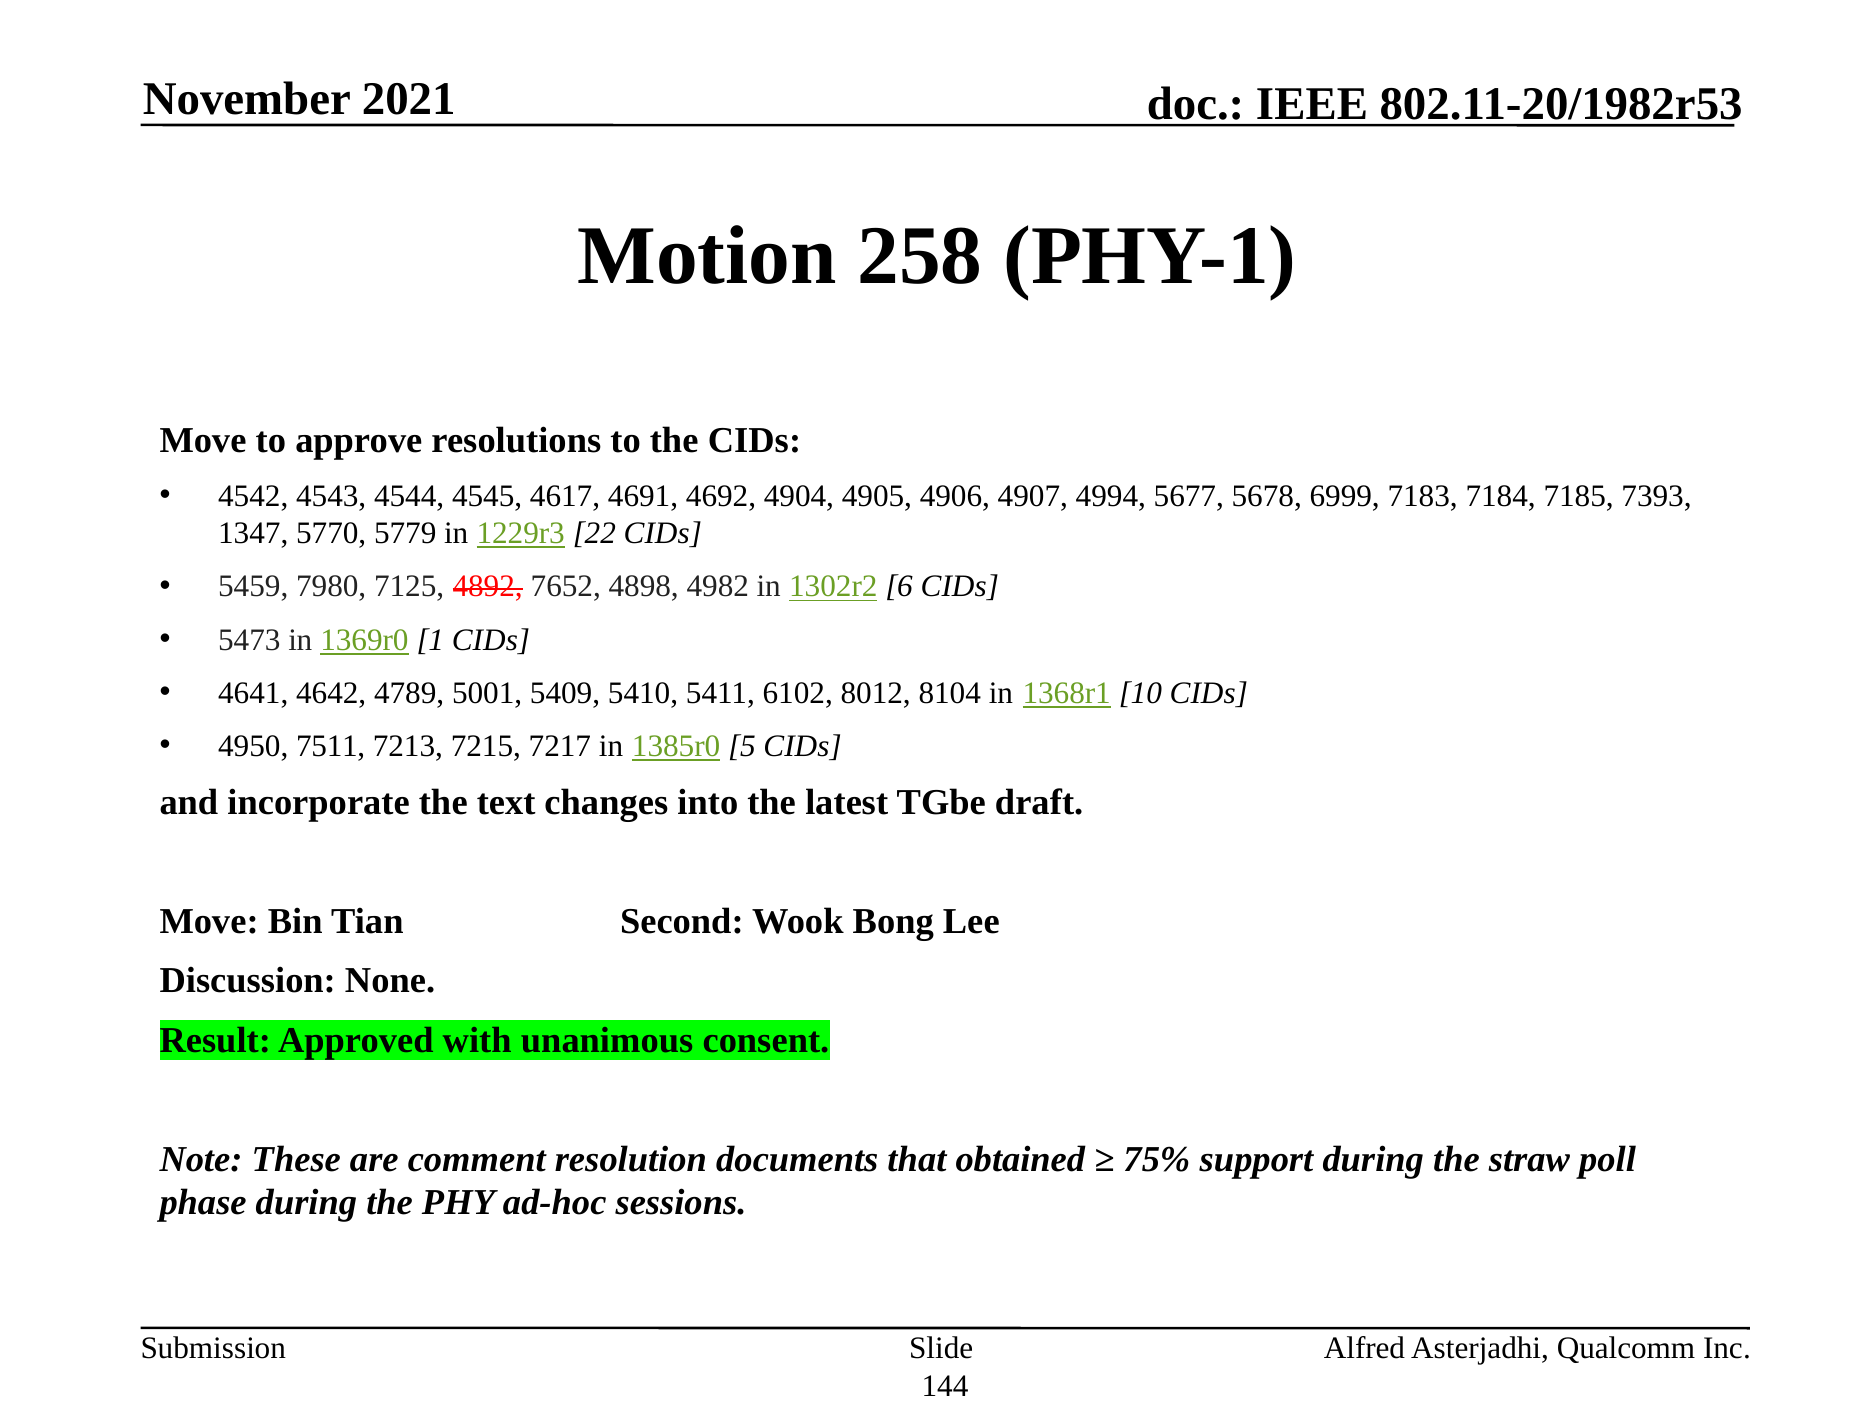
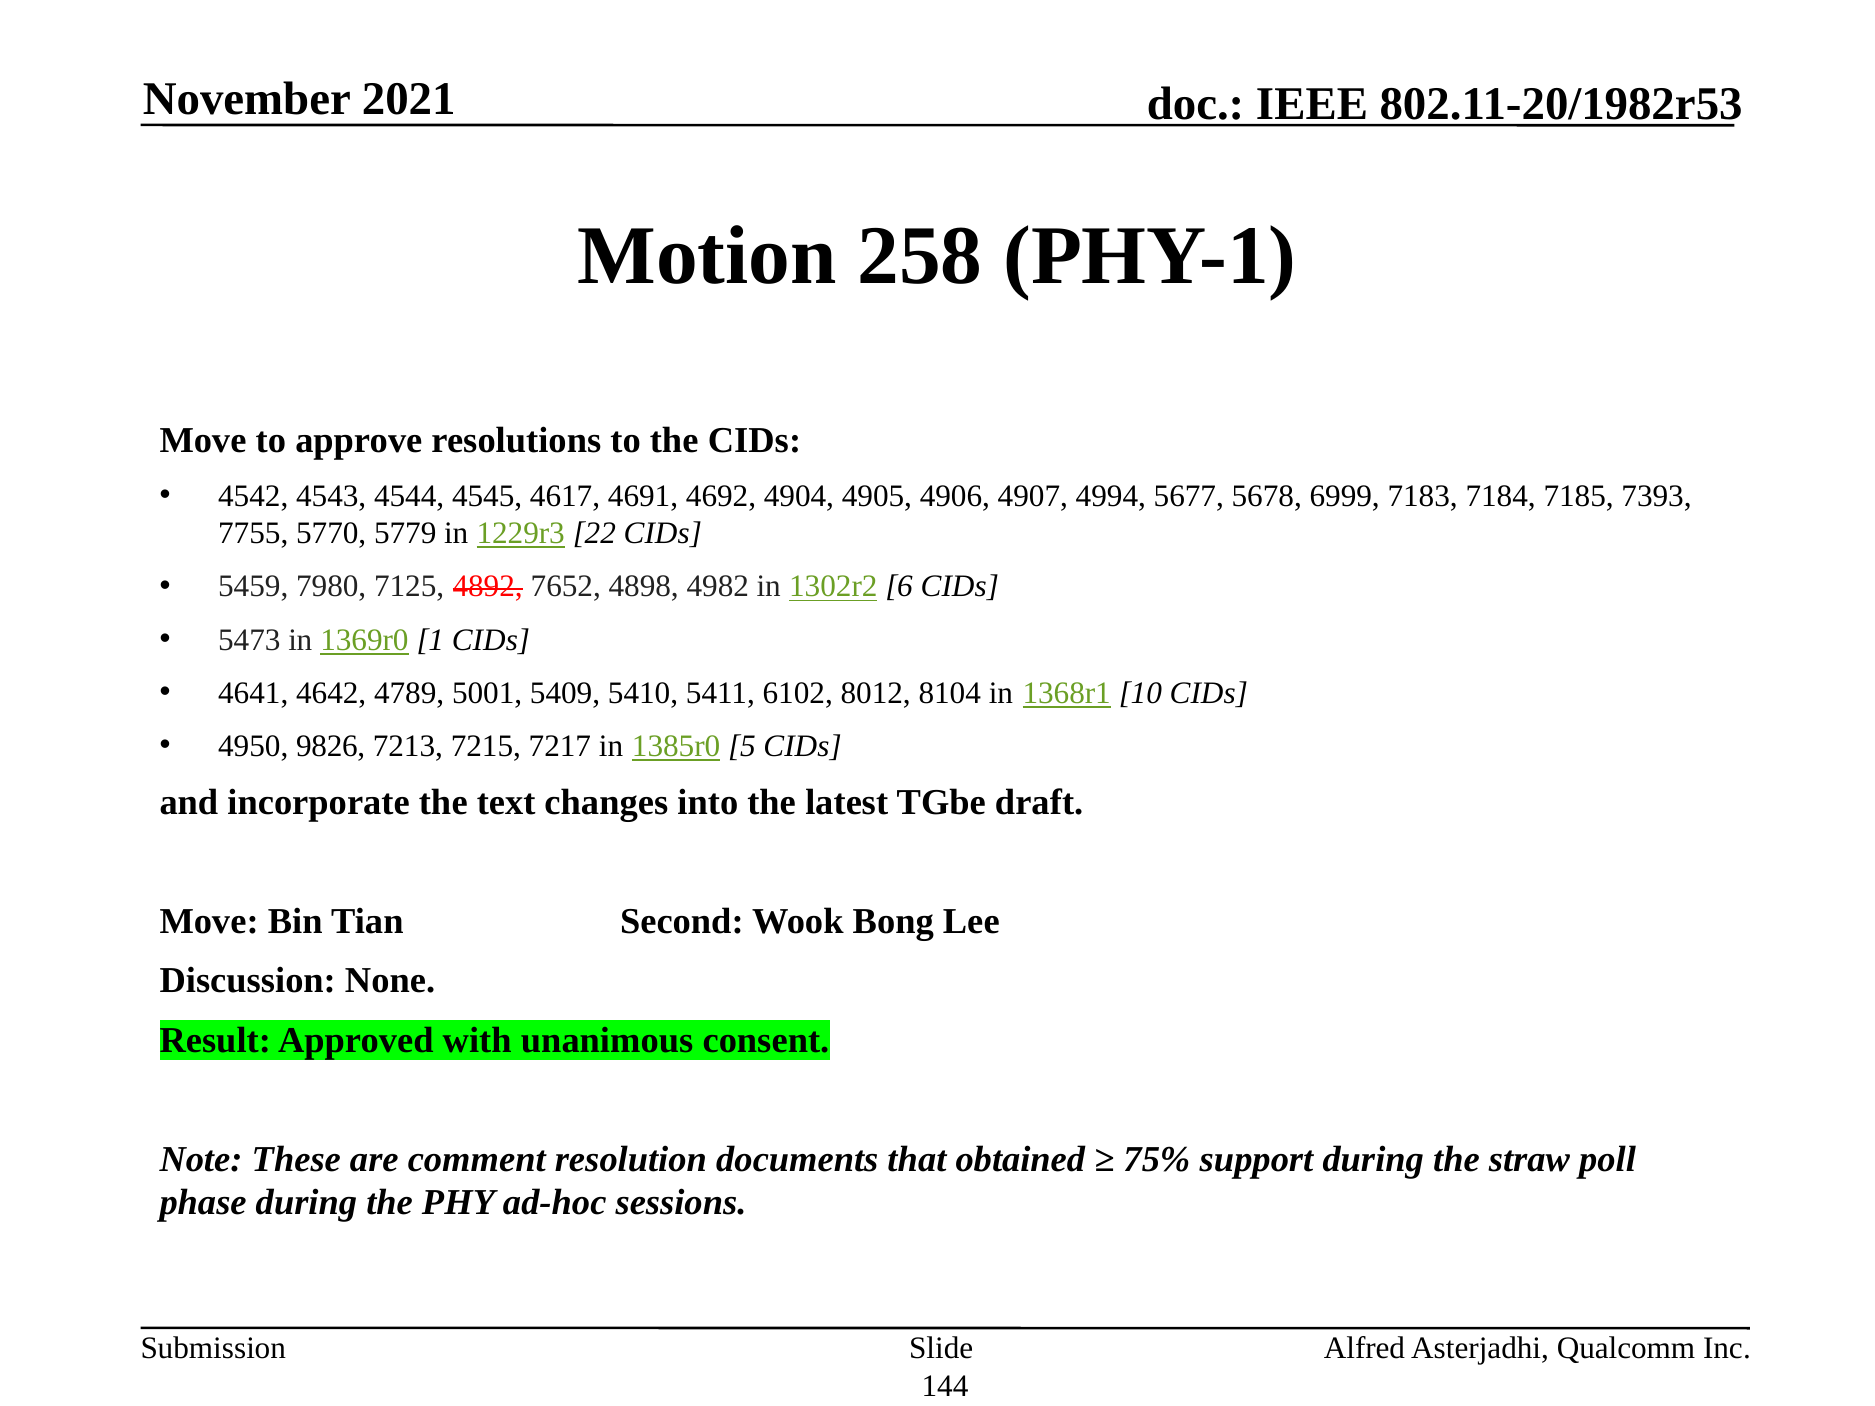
1347: 1347 -> 7755
7511: 7511 -> 9826
